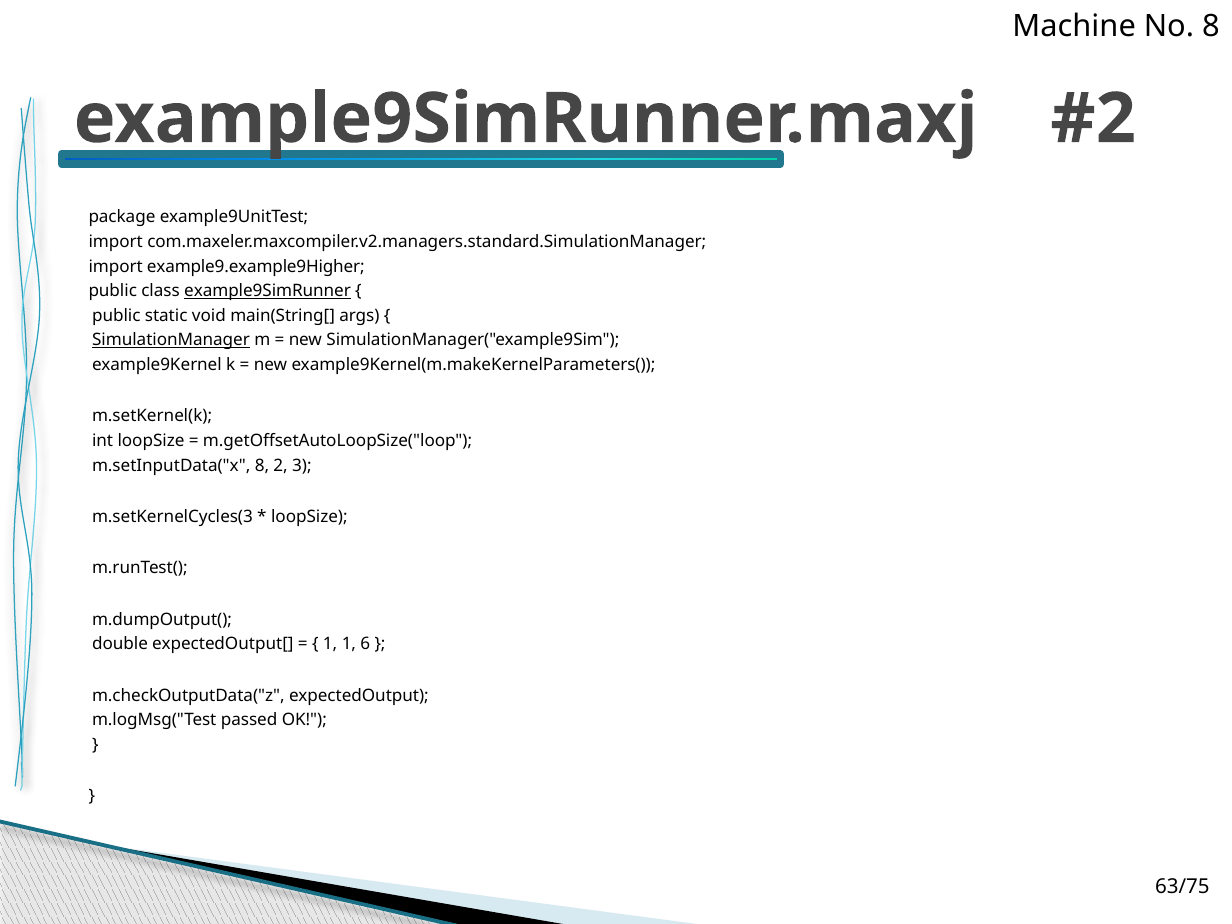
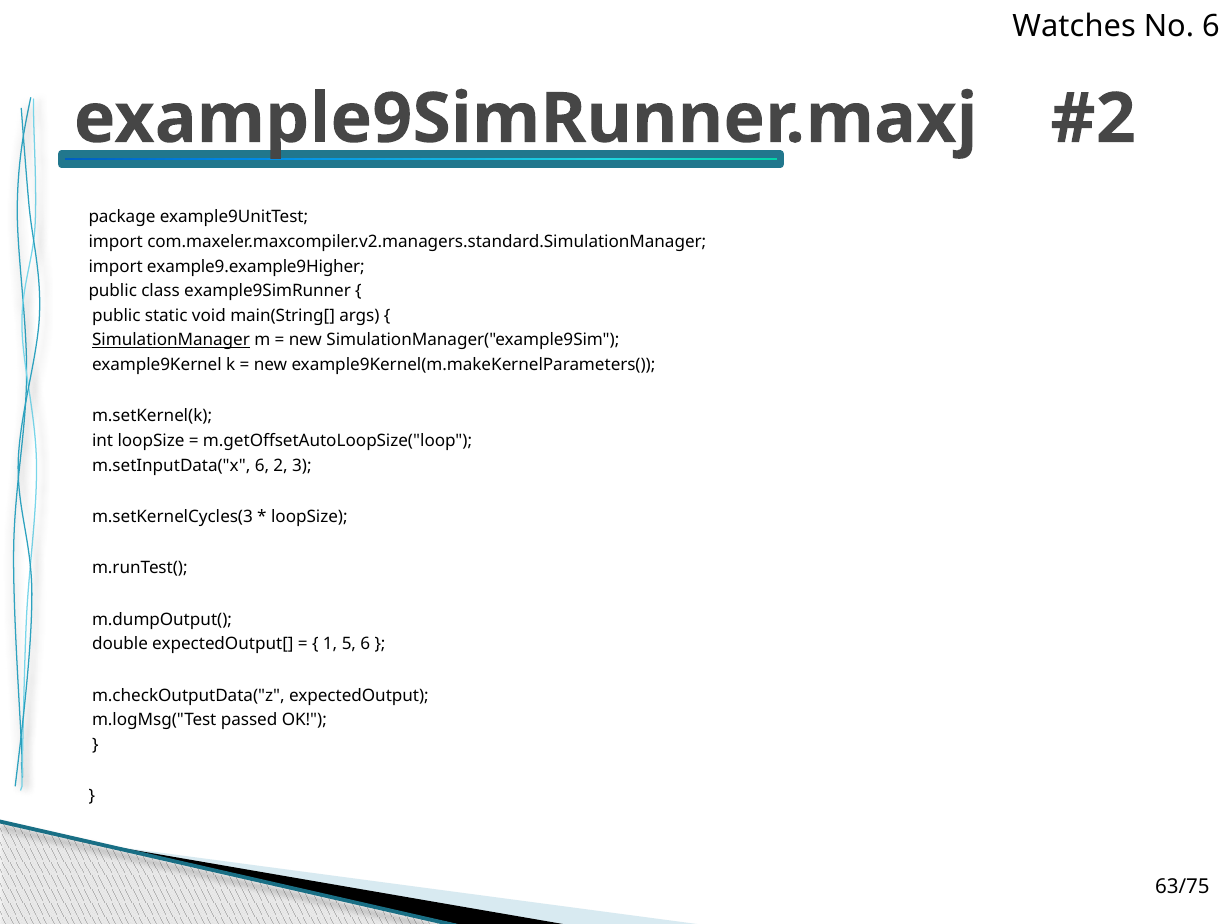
Machine: Machine -> Watches
No 8: 8 -> 6
example9SimRunner underline: present -> none
m.setInputData("x 8: 8 -> 6
1 1: 1 -> 5
